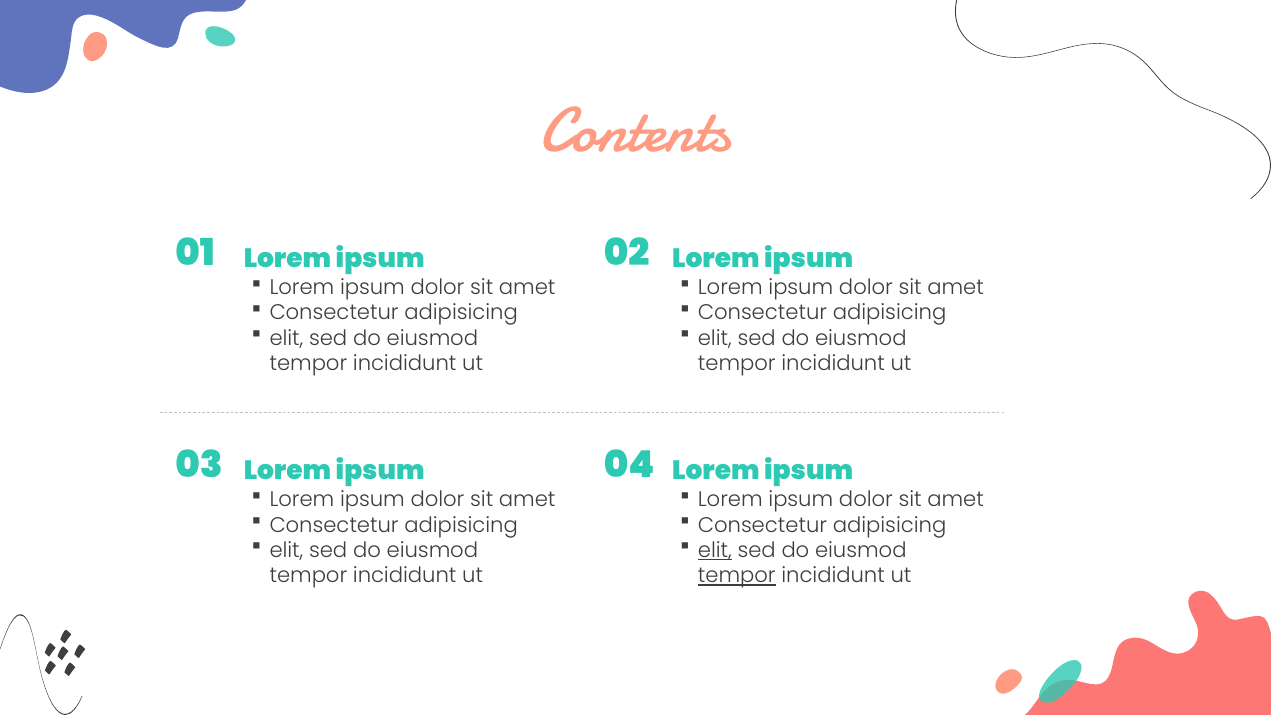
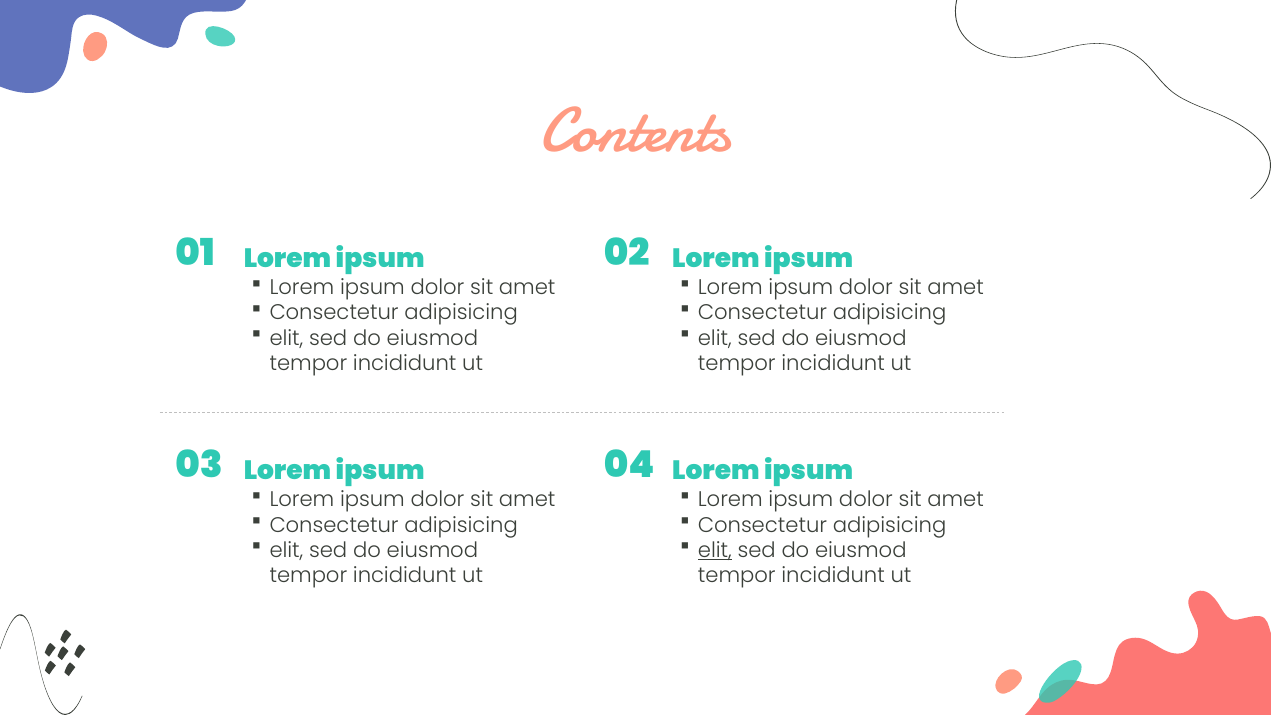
tempor at (737, 576) underline: present -> none
